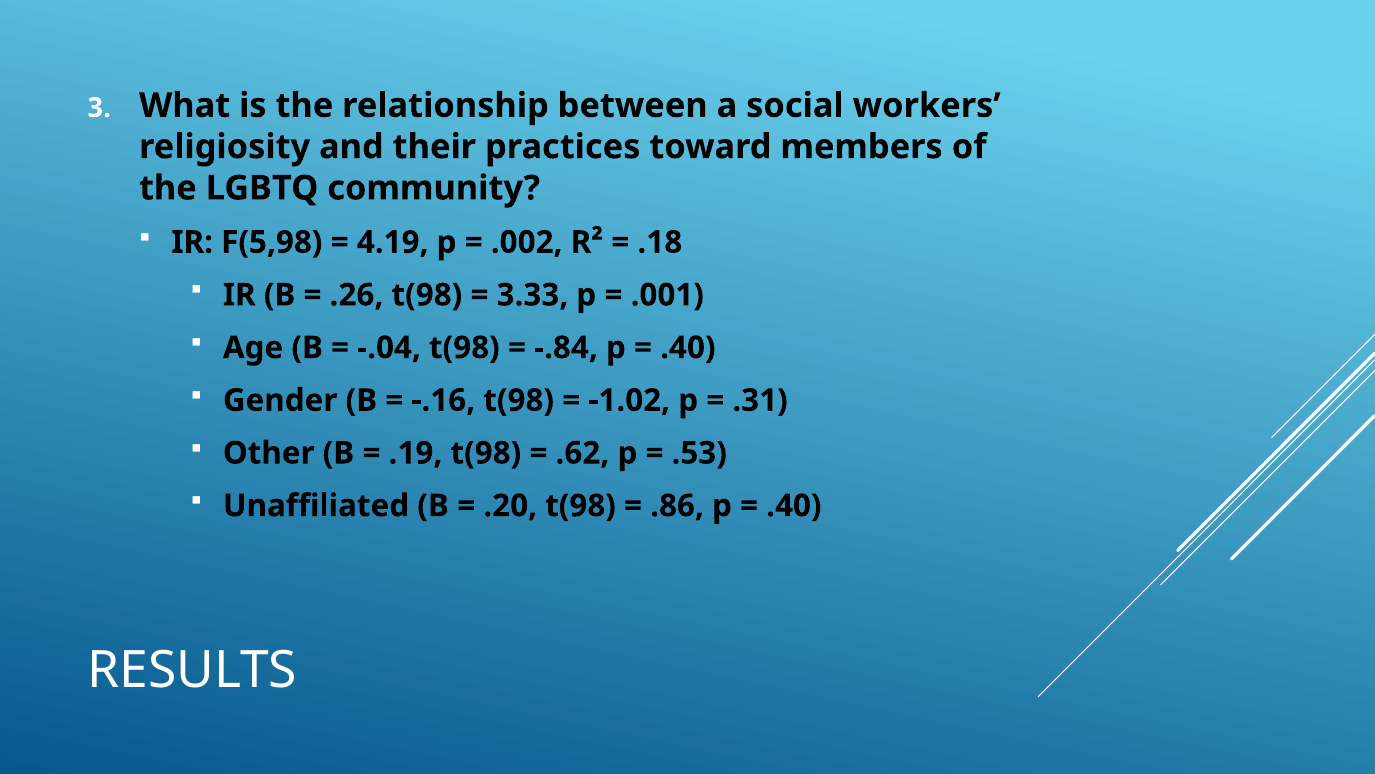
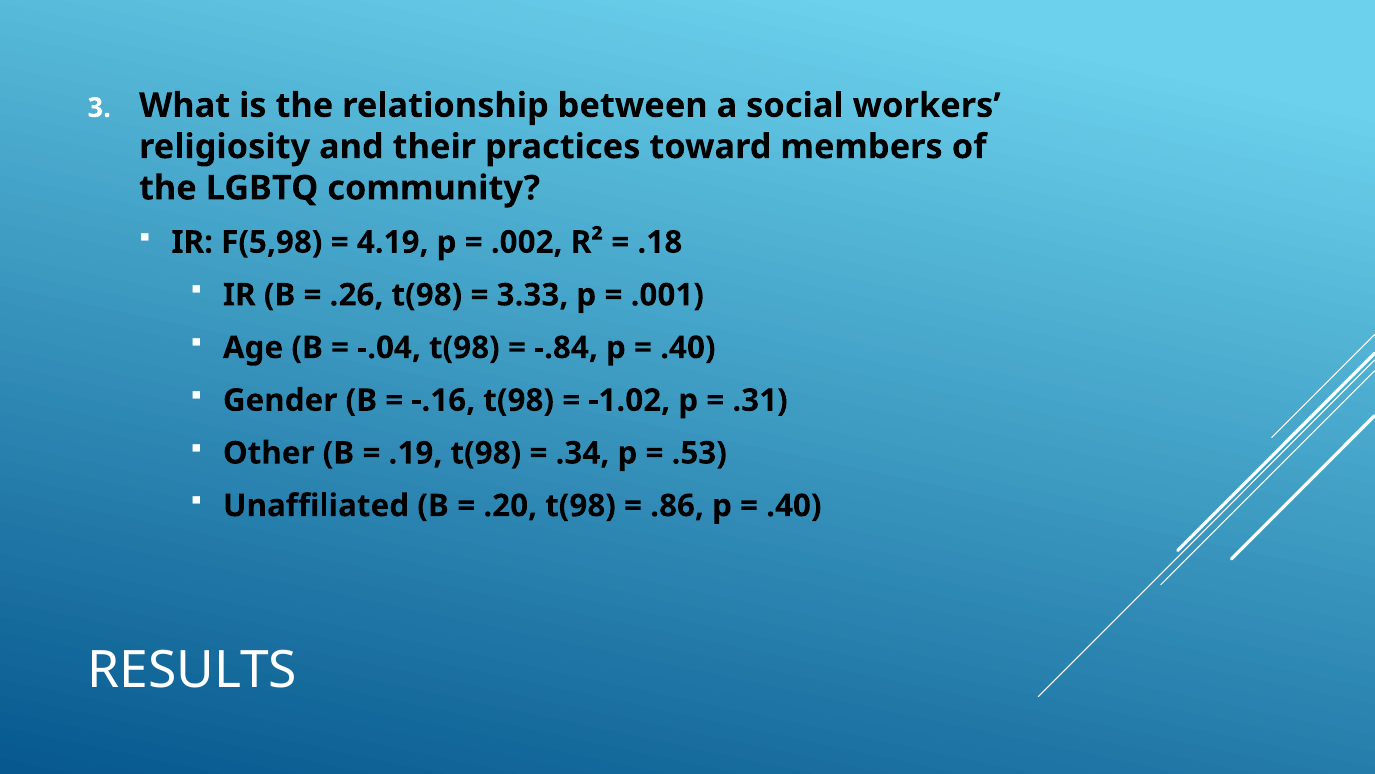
.62: .62 -> .34
